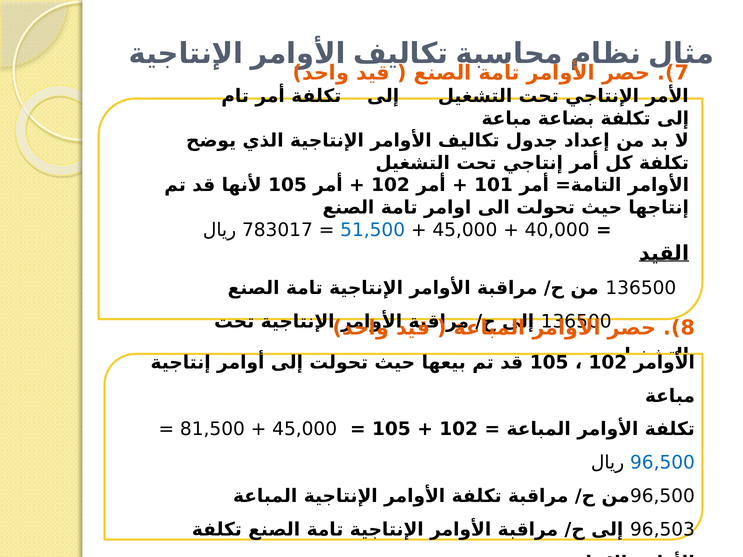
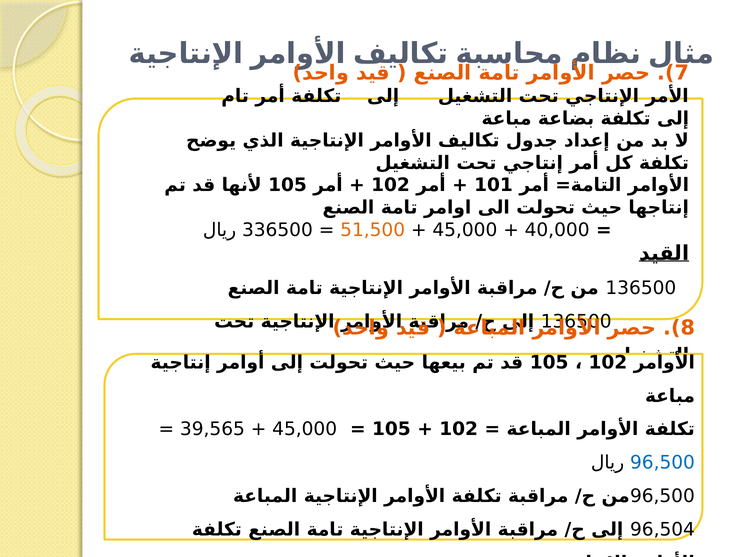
783017: 783017 -> 336500
51,500 colour: blue -> orange
81,500: 81,500 -> 39,565
96,503: 96,503 -> 96,504
